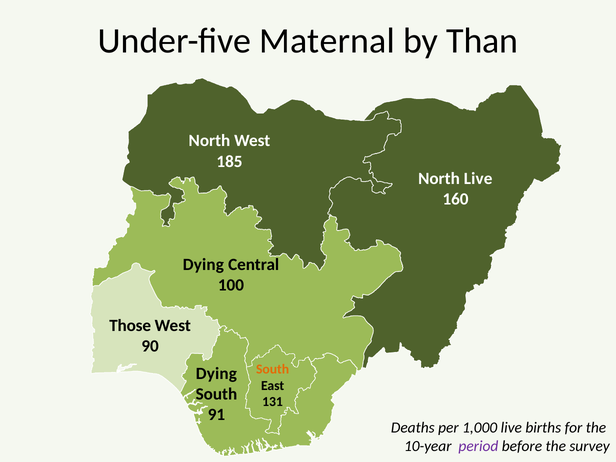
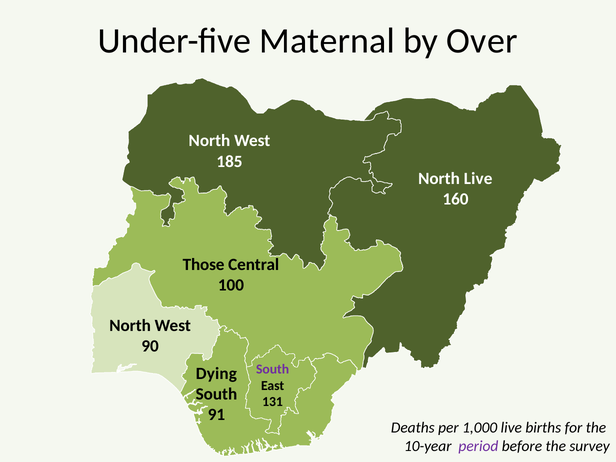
Than: Than -> Over
Dying at (203, 265): Dying -> Those
Those at (130, 326): Those -> North
South at (273, 369) colour: orange -> purple
